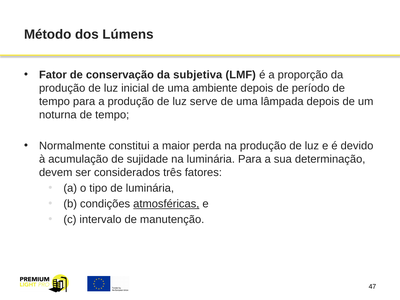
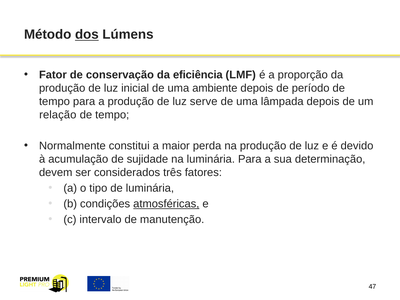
dos underline: none -> present
subjetiva: subjetiva -> eficiência
noturna: noturna -> relação
